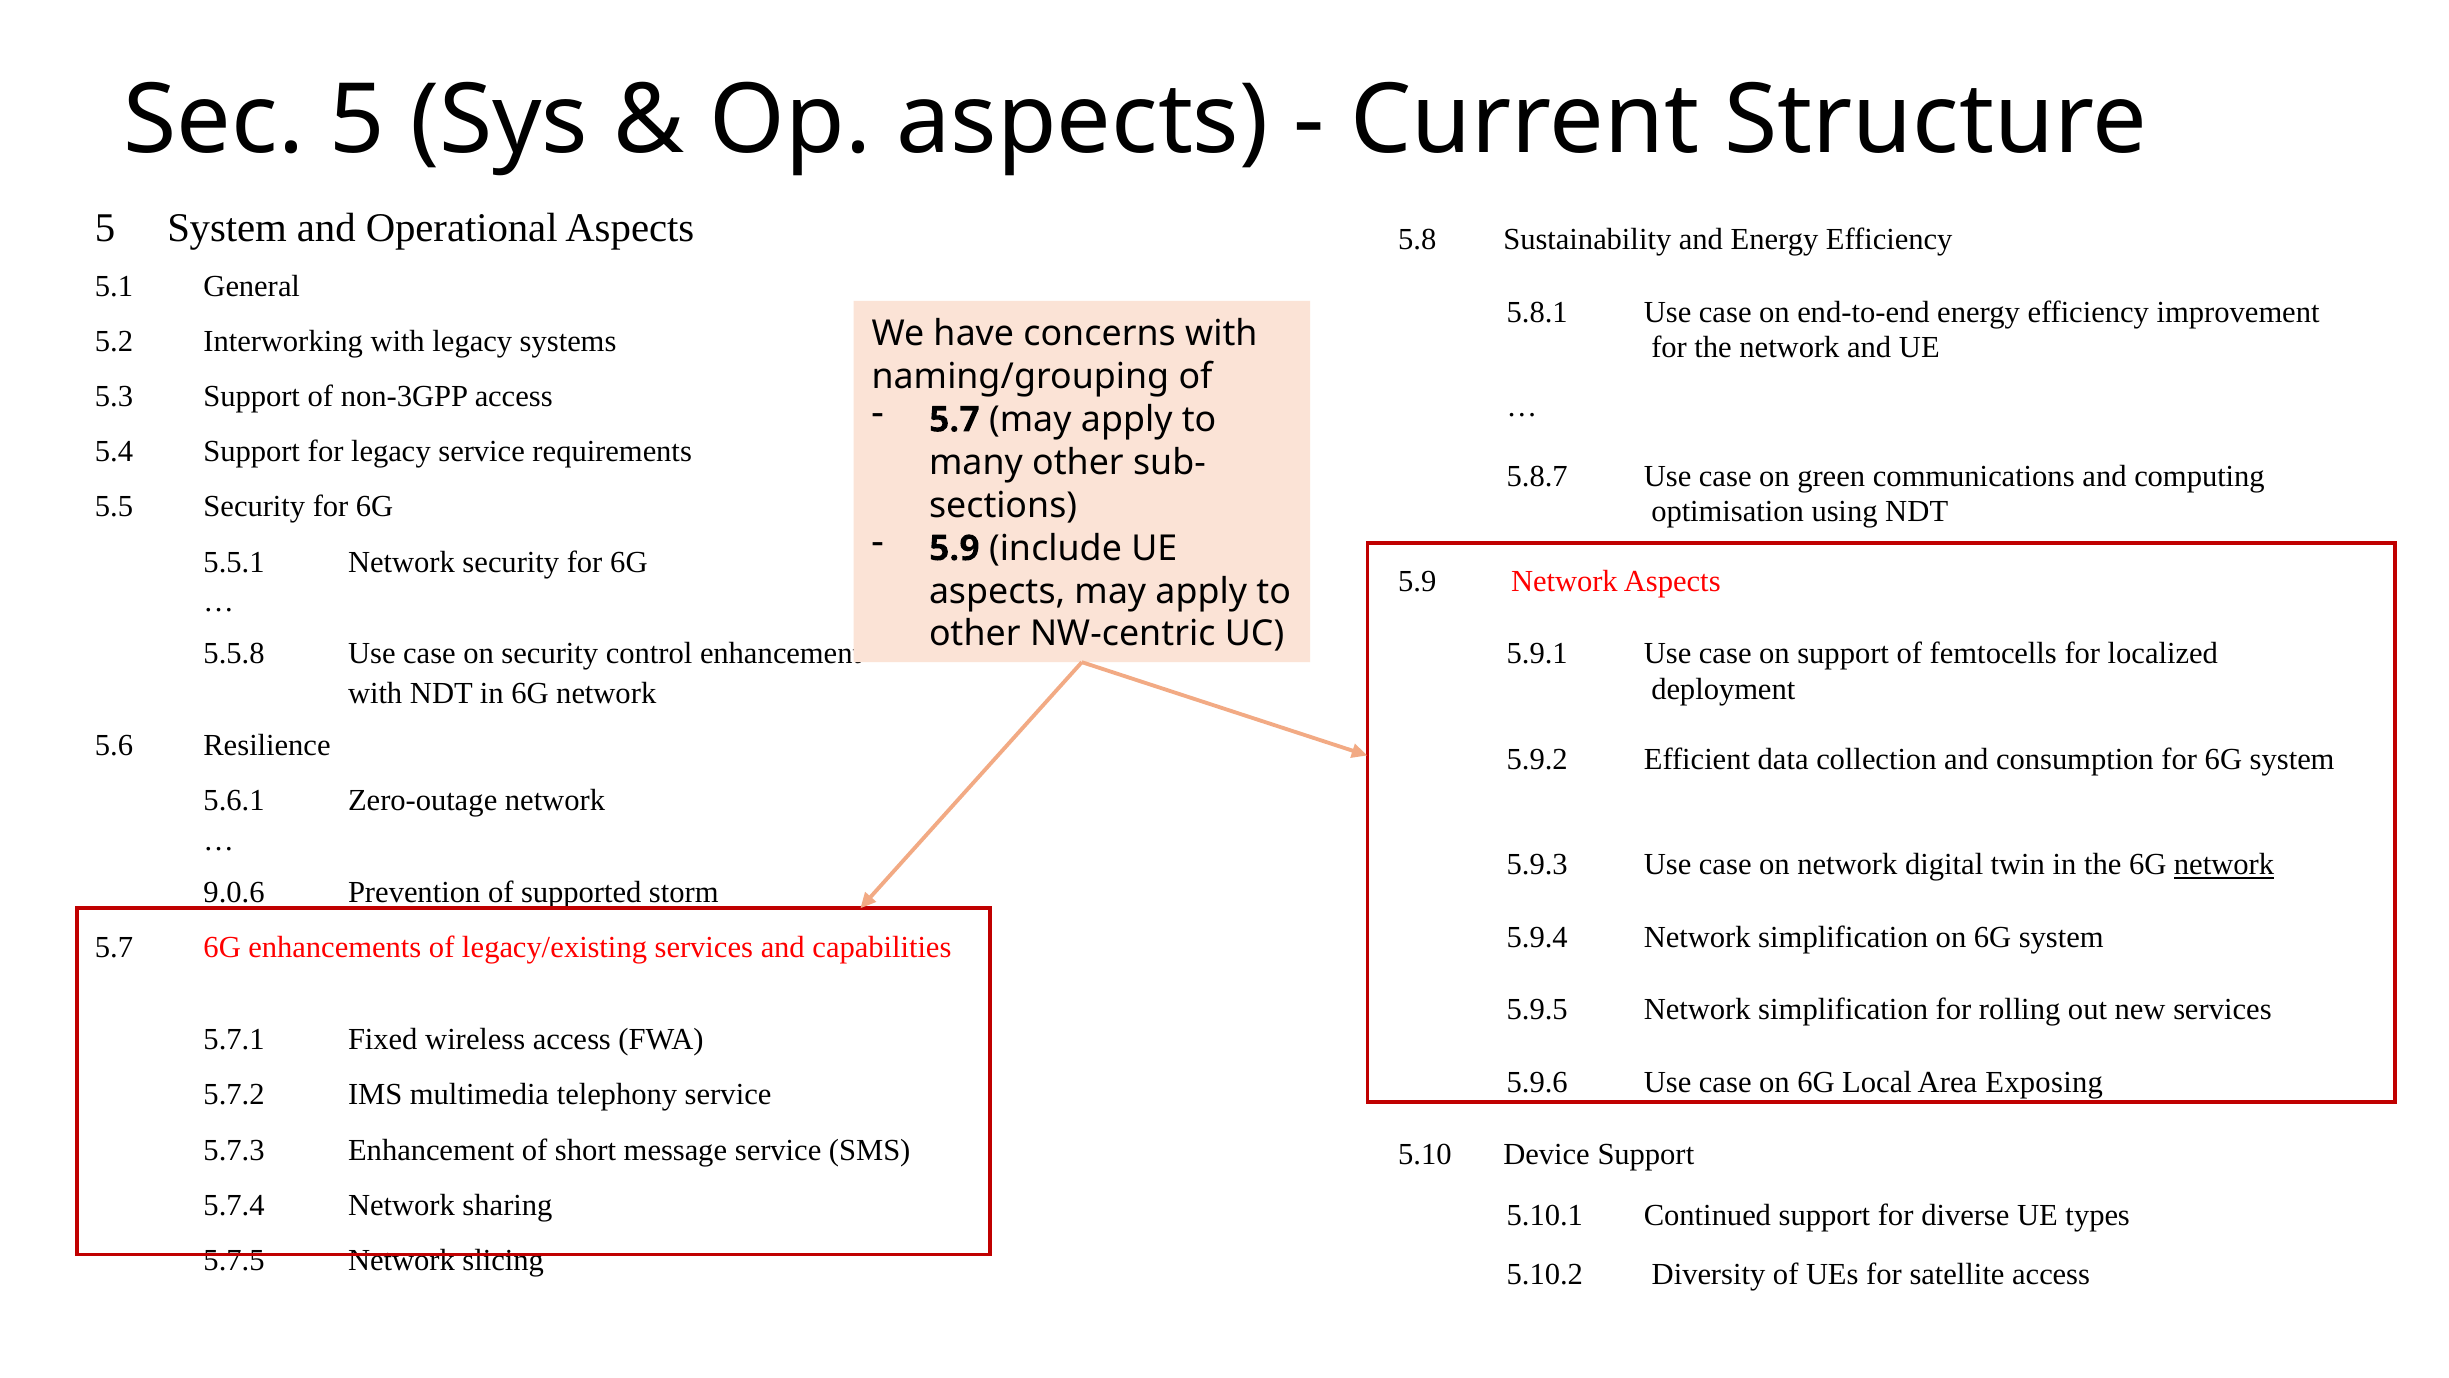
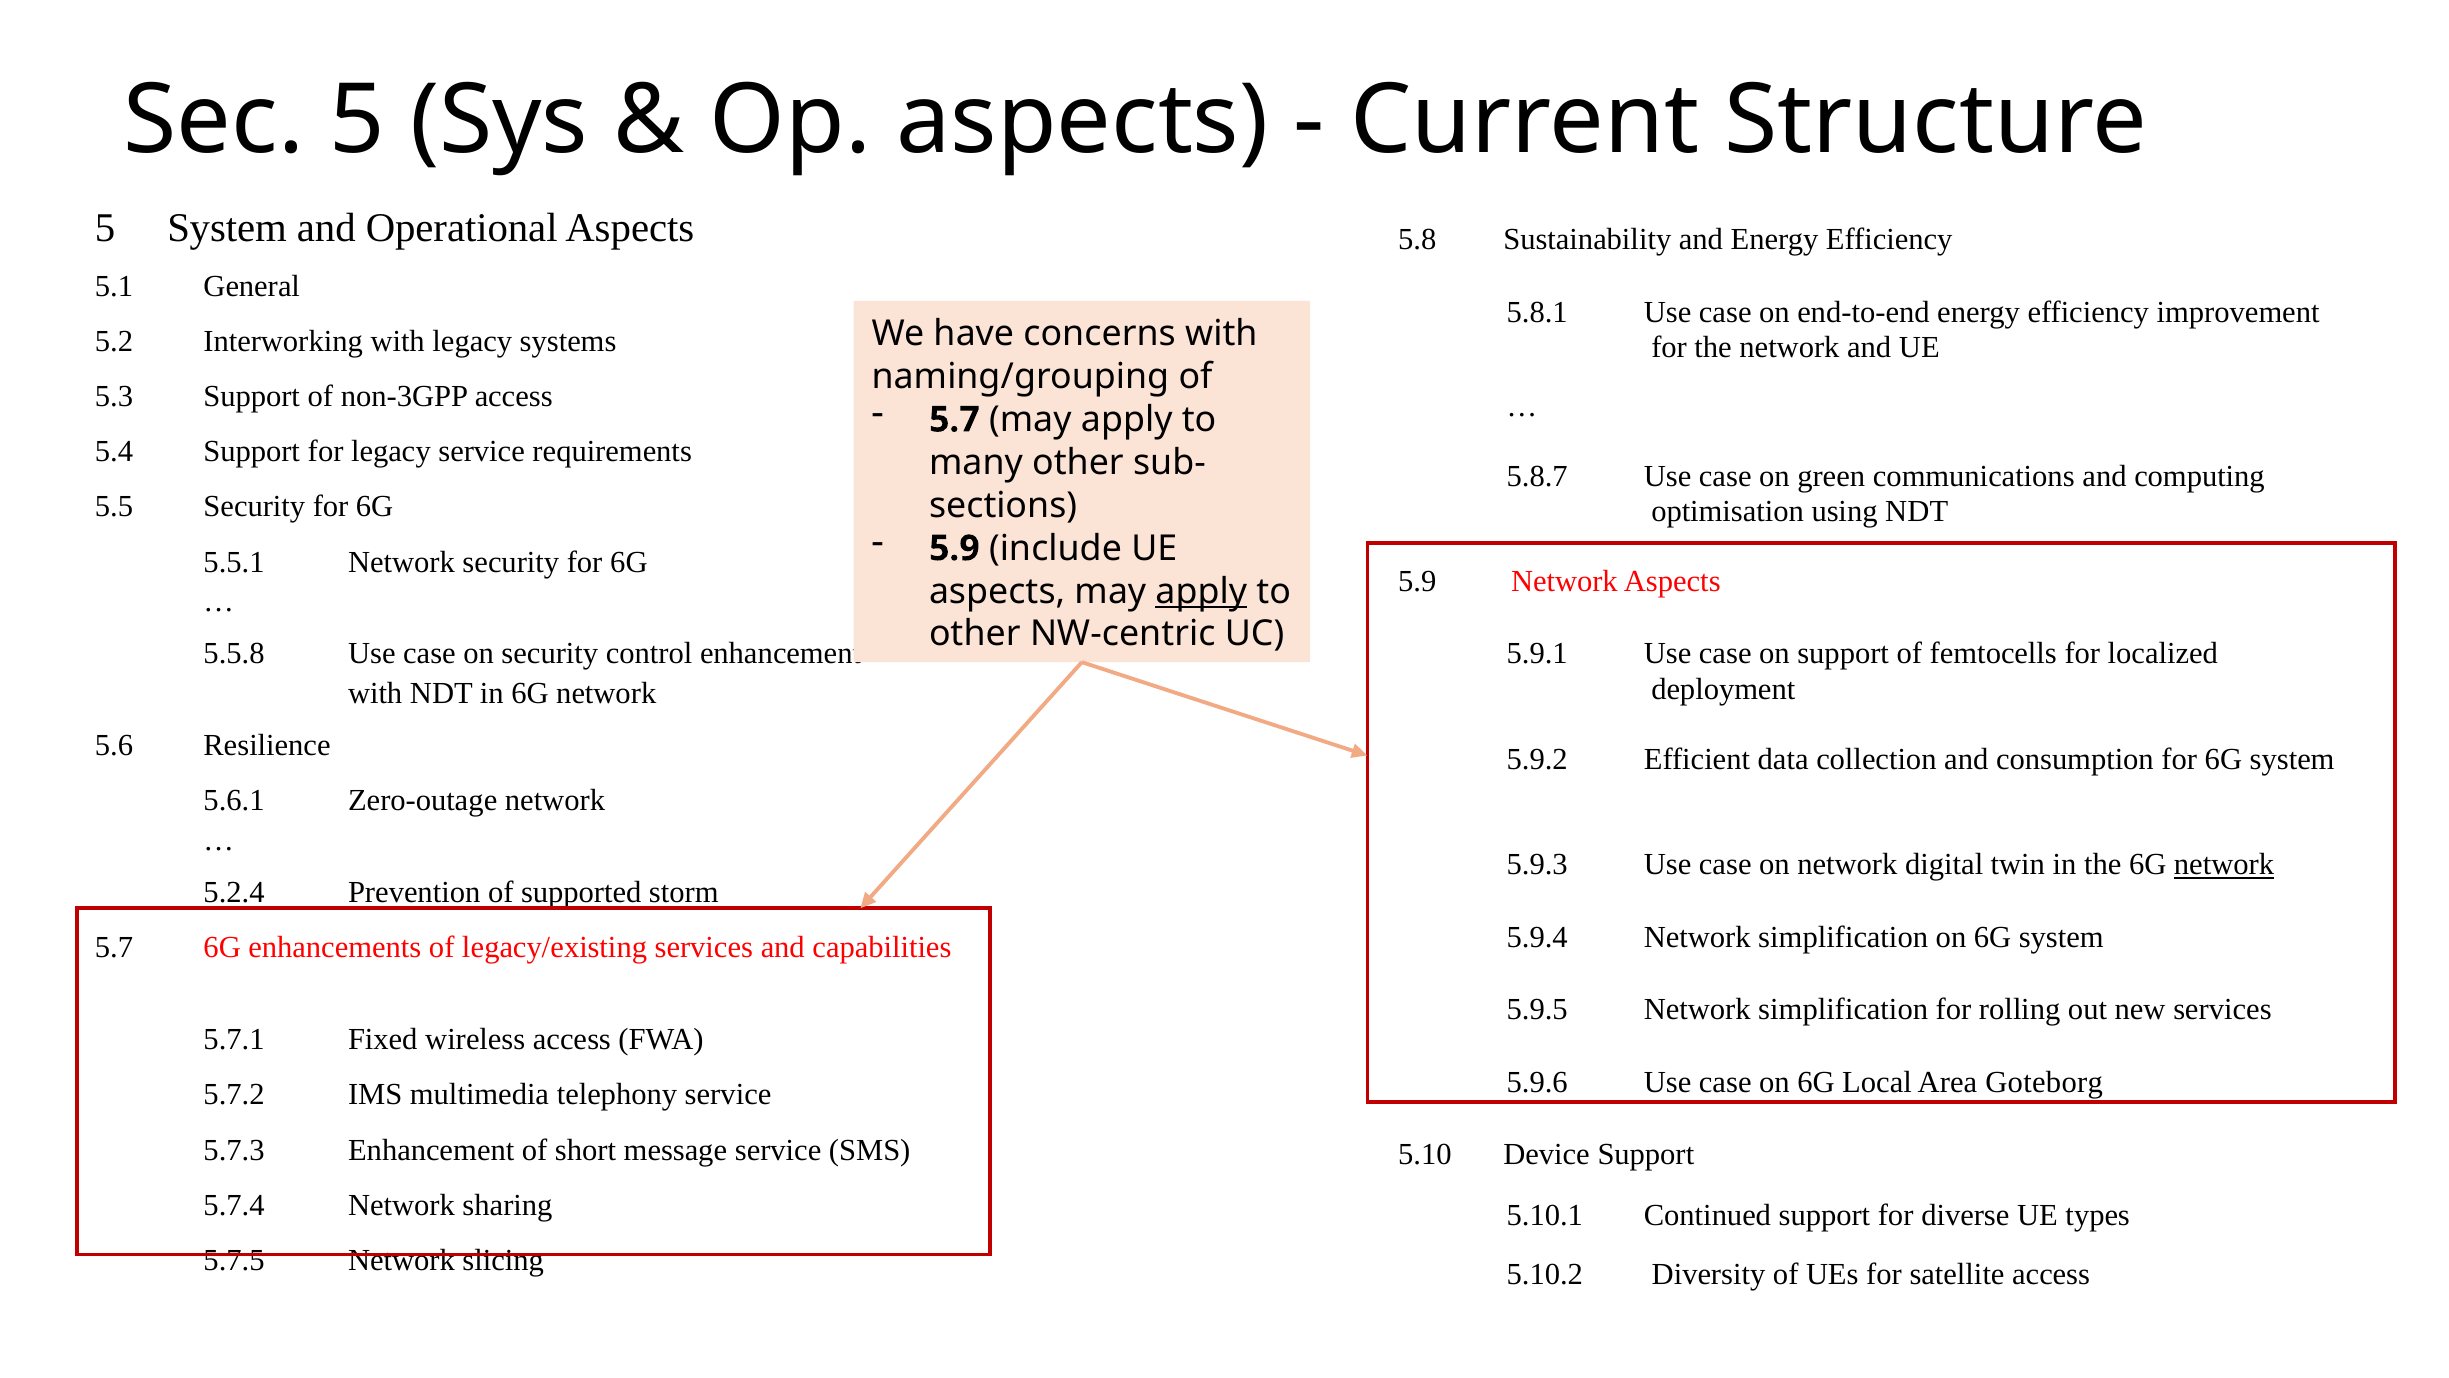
apply at (1201, 591) underline: none -> present
9.0.6: 9.0.6 -> 5.2.4
Exposing: Exposing -> Goteborg
